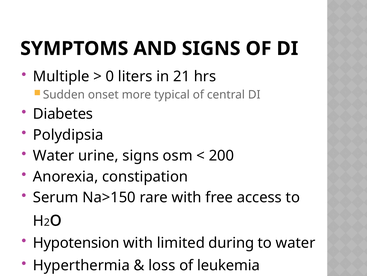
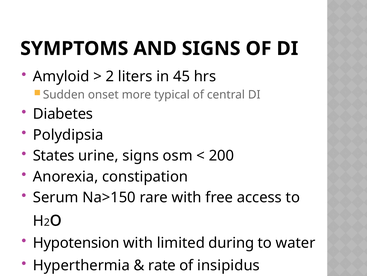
Multiple: Multiple -> Amyloid
0 at (110, 76): 0 -> 2
21: 21 -> 45
Water at (54, 155): Water -> States
loss: loss -> rate
leukemia: leukemia -> insipidus
